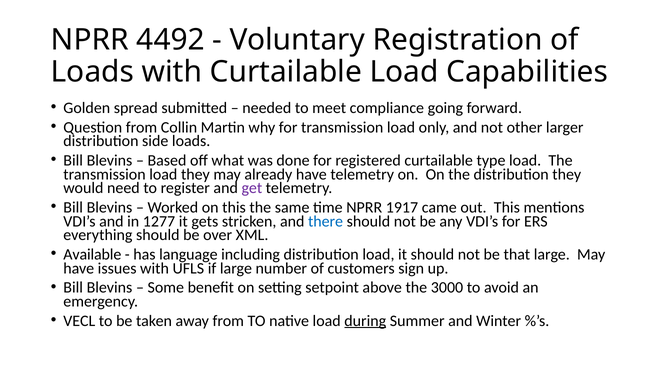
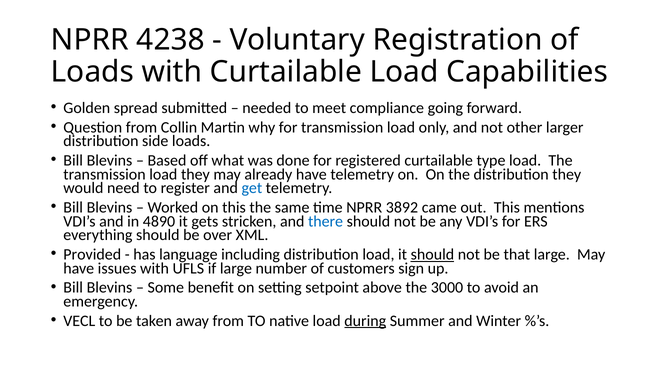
4492: 4492 -> 4238
get colour: purple -> blue
1917: 1917 -> 3892
1277: 1277 -> 4890
Available: Available -> Provided
should at (432, 255) underline: none -> present
